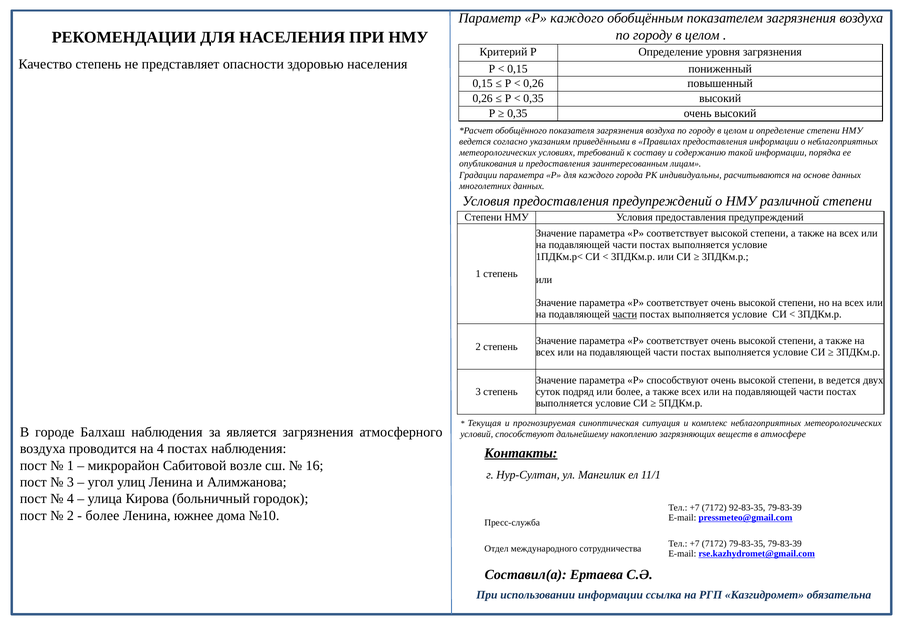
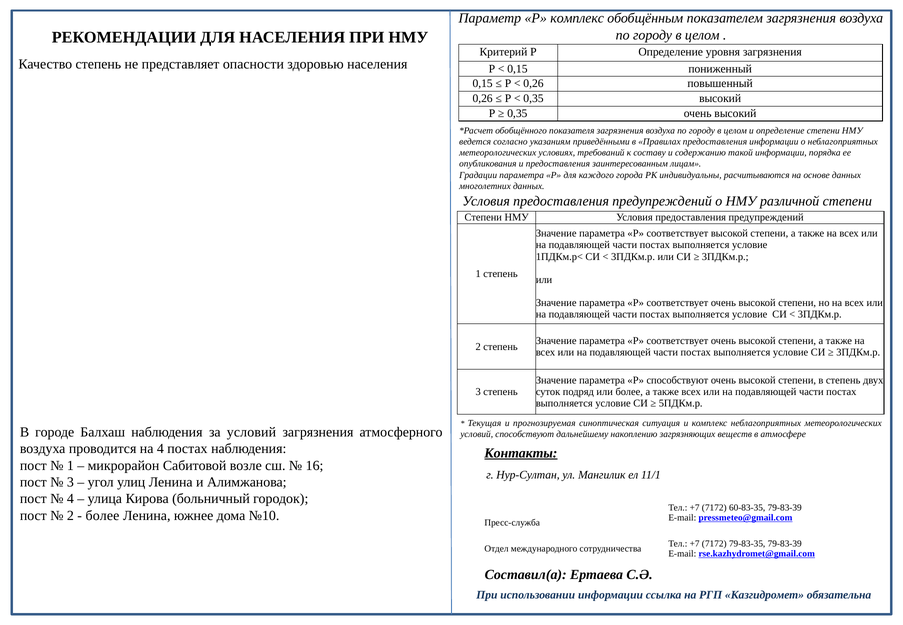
Р каждого: каждого -> комплекс
части at (625, 314) underline: present -> none
в ведется: ведется -> степень
за является: является -> условий
92-83-35: 92-83-35 -> 60-83-35
